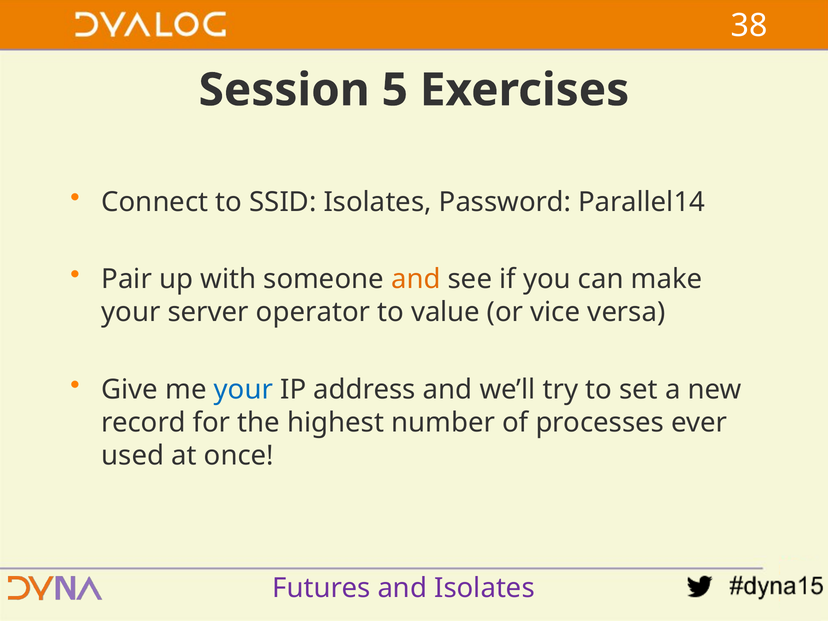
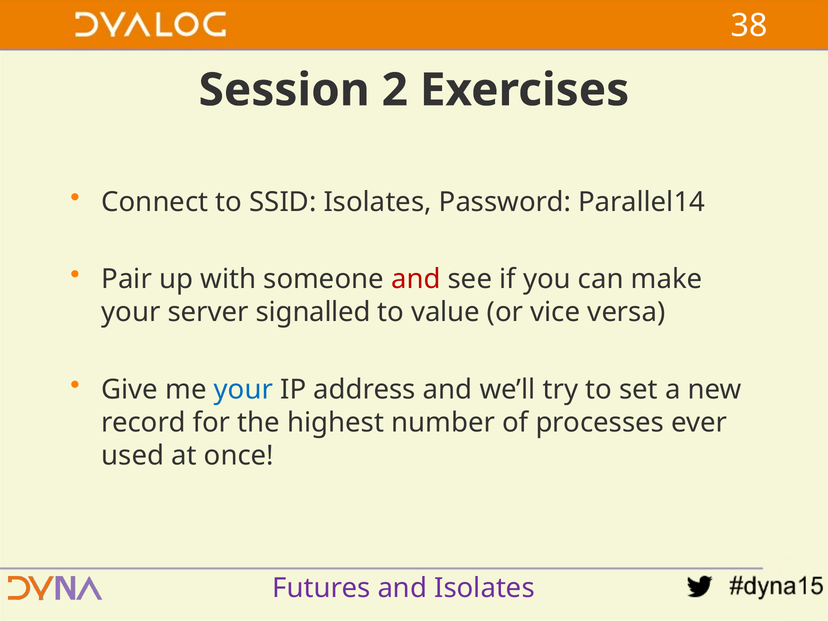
5: 5 -> 2
and at (416, 279) colour: orange -> red
operator: operator -> signalled
